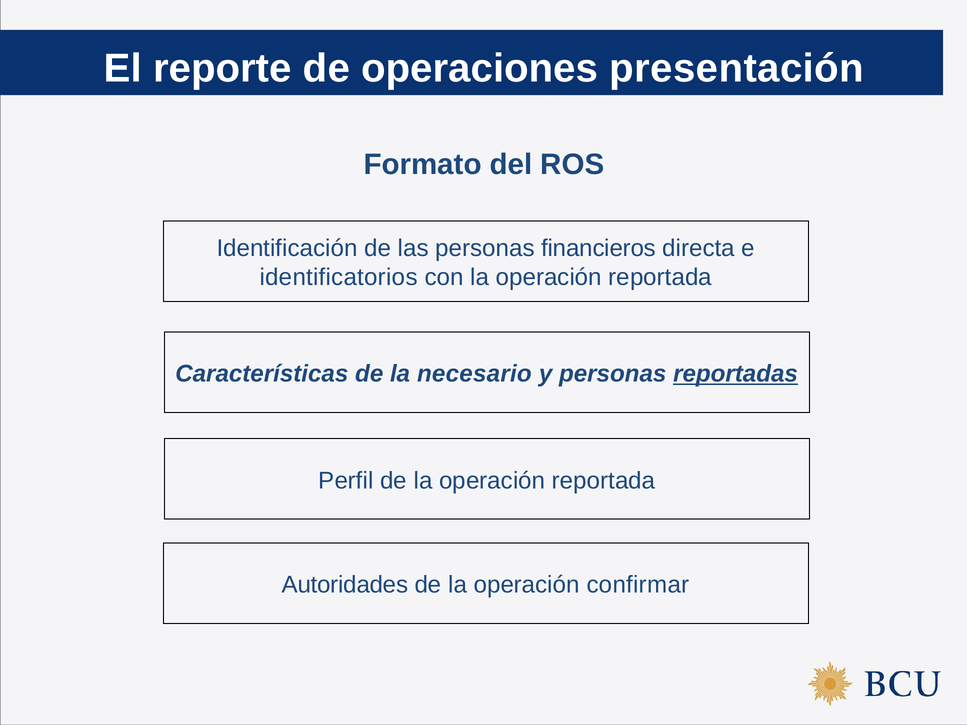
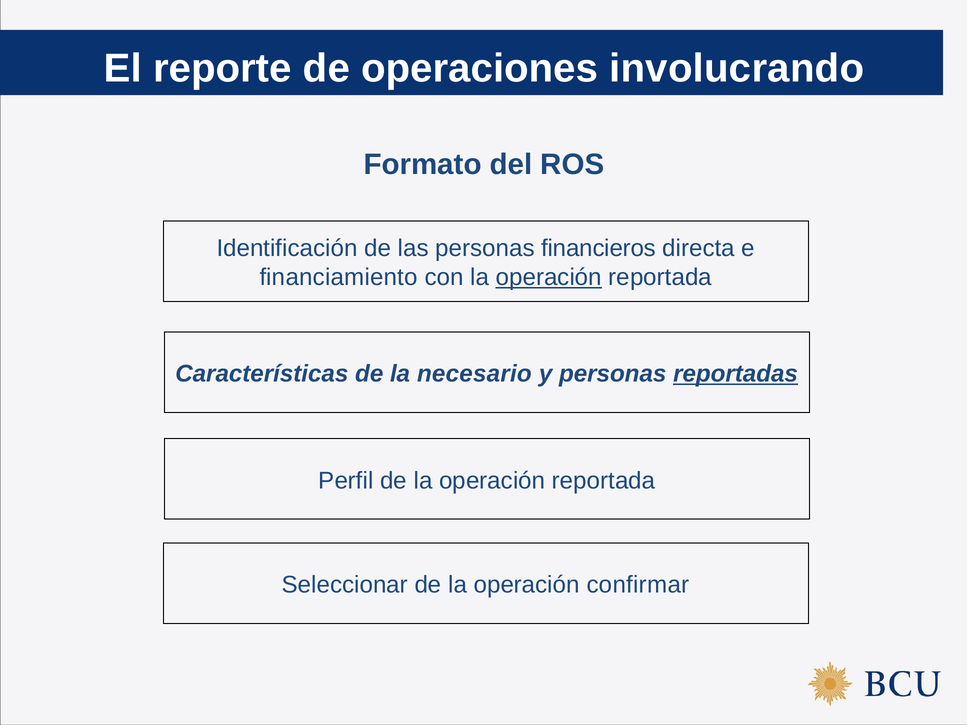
presentación: presentación -> involucrando
identificatorios: identificatorios -> financiamiento
operación at (549, 278) underline: none -> present
Autoridades: Autoridades -> Seleccionar
